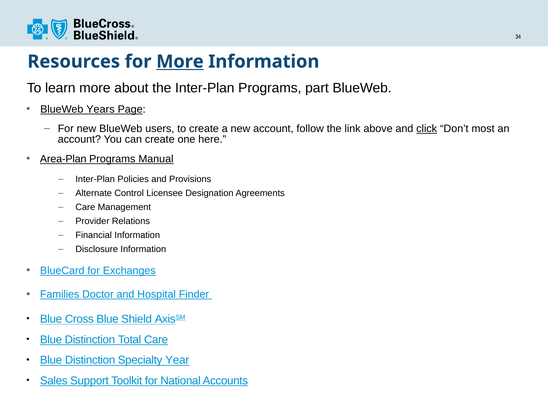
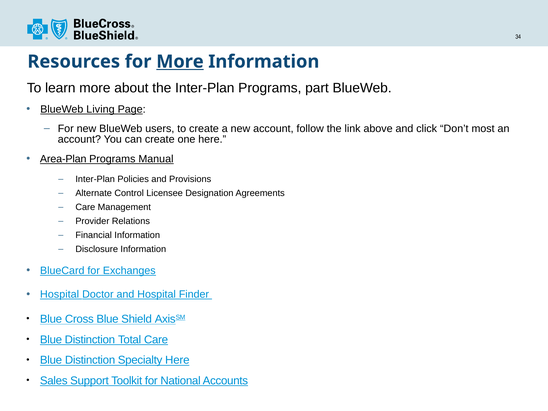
Years: Years -> Living
click underline: present -> none
Families at (60, 294): Families -> Hospital
Specialty Year: Year -> Here
